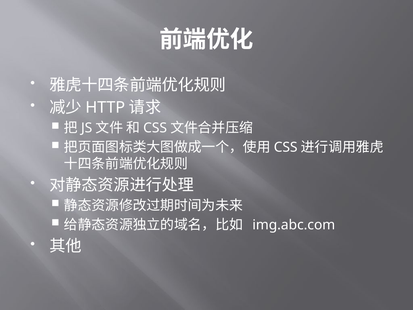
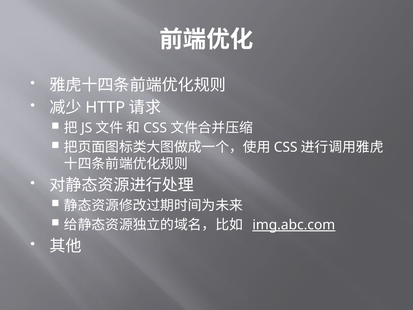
img.abc.com underline: none -> present
